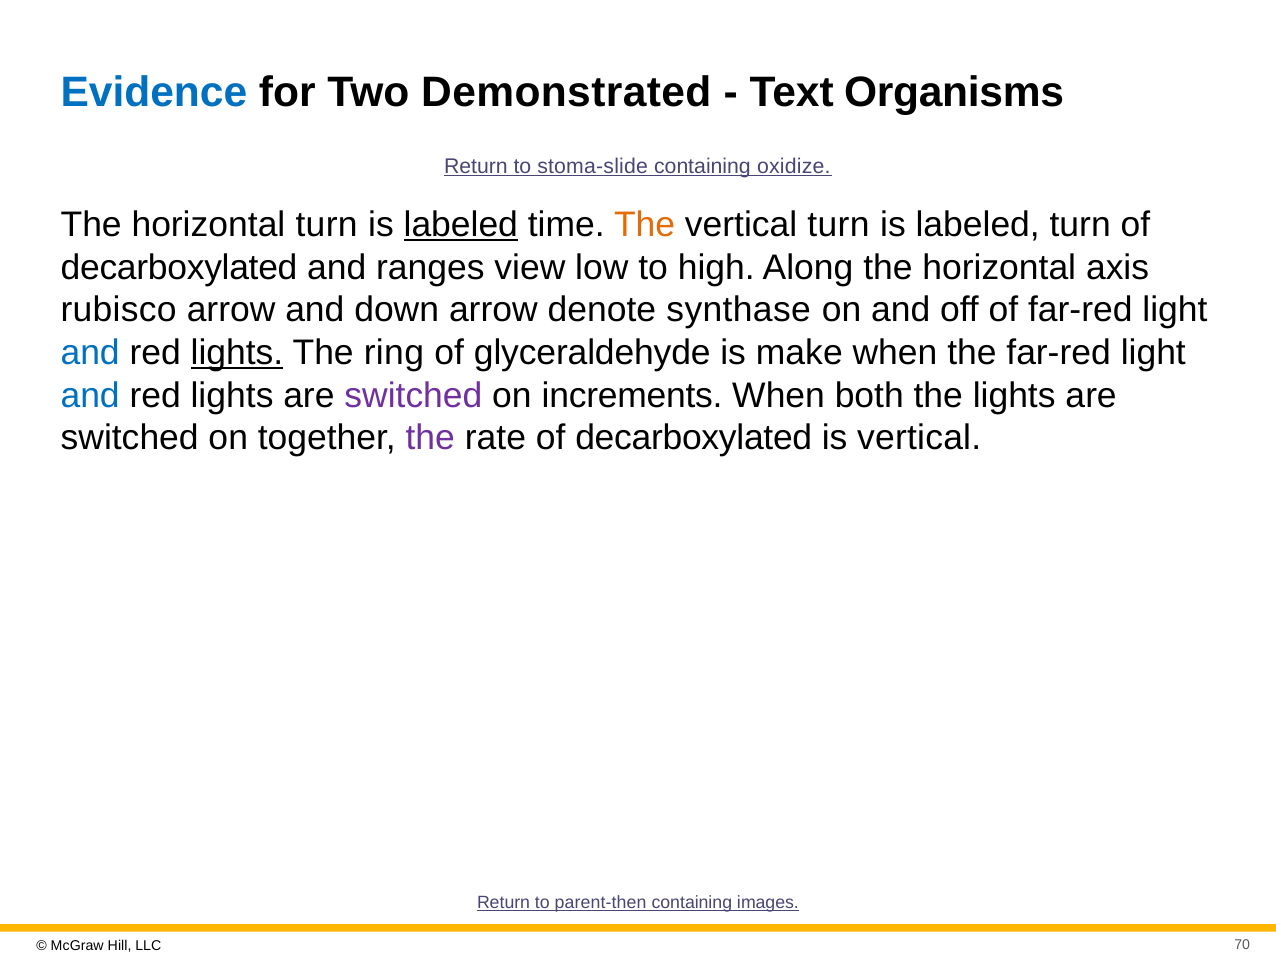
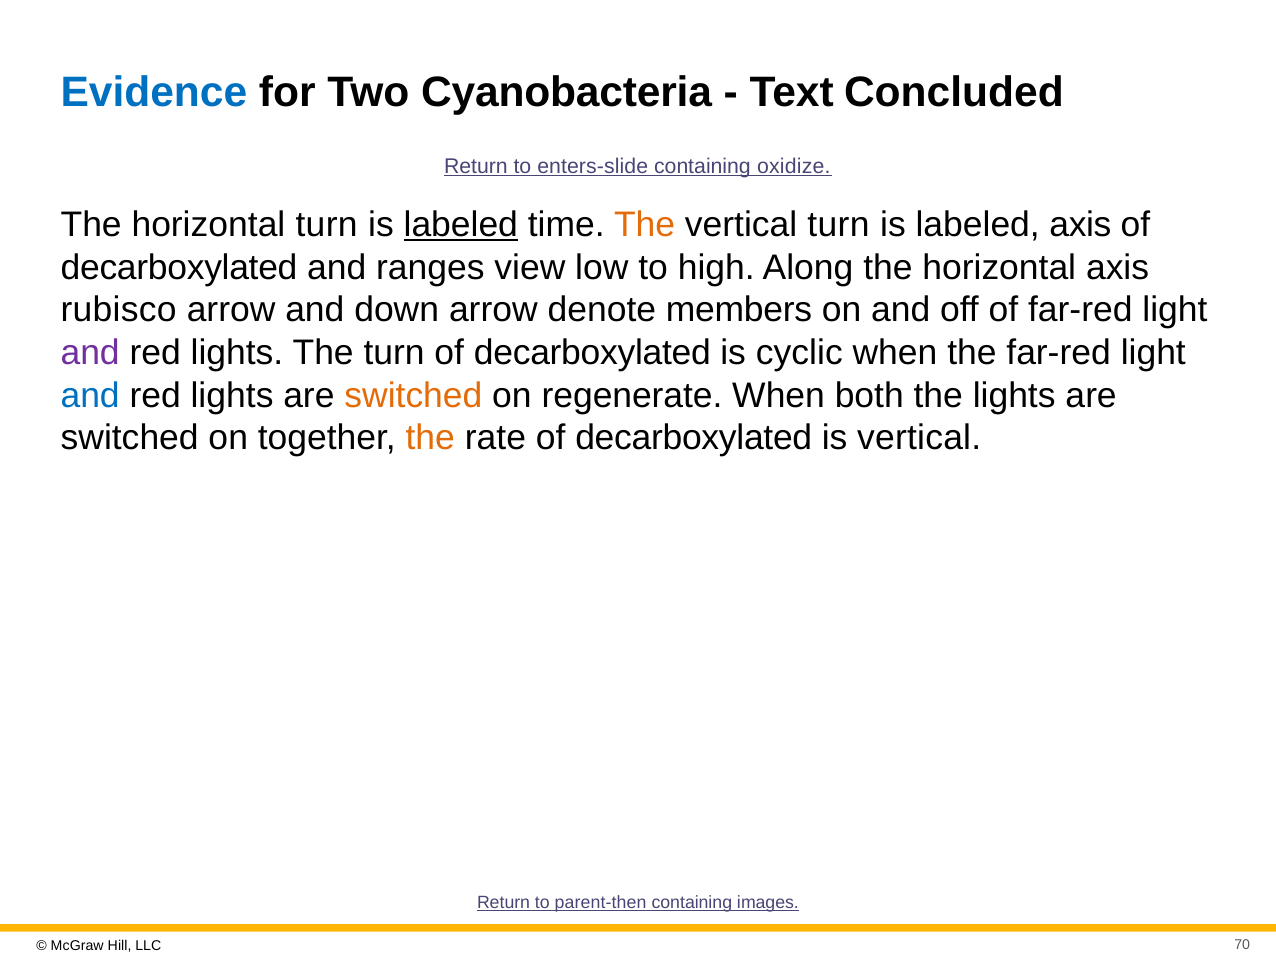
Demonstrated: Demonstrated -> Cyanobacteria
Organisms: Organisms -> Concluded
stoma-slide: stoma-slide -> enters-slide
labeled turn: turn -> axis
synthase: synthase -> members
and at (90, 353) colour: blue -> purple
lights at (237, 353) underline: present -> none
The ring: ring -> turn
glyceraldehyde at (592, 353): glyceraldehyde -> decarboxylated
make: make -> cyclic
switched at (413, 395) colour: purple -> orange
increments: increments -> regenerate
the at (430, 438) colour: purple -> orange
